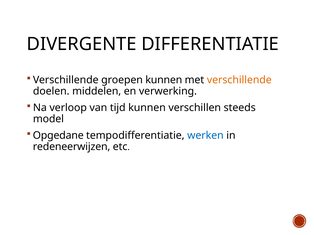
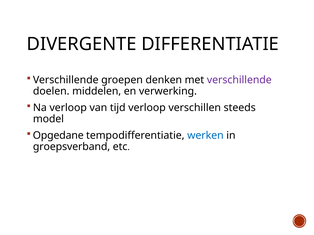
groepen kunnen: kunnen -> denken
verschillende at (239, 80) colour: orange -> purple
tijd kunnen: kunnen -> verloop
redeneerwijzen: redeneerwijzen -> groepsverband
